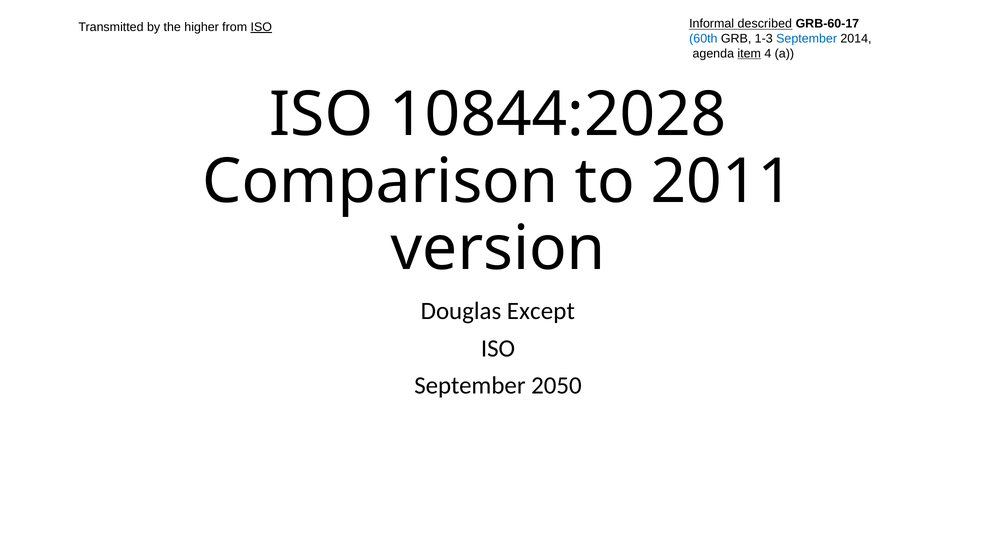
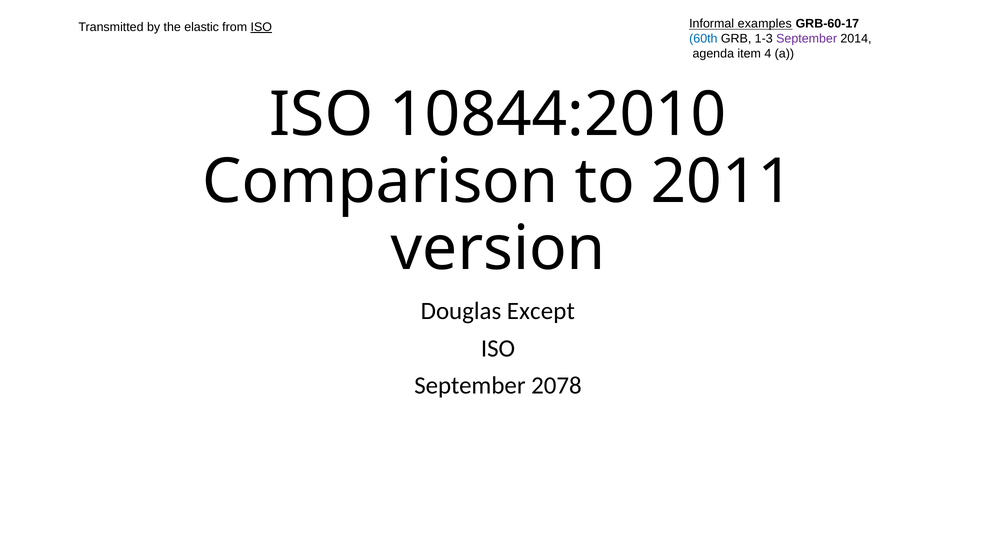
higher: higher -> elastic
described: described -> examples
September at (807, 39) colour: blue -> purple
item underline: present -> none
10844:2028: 10844:2028 -> 10844:2010
2050: 2050 -> 2078
